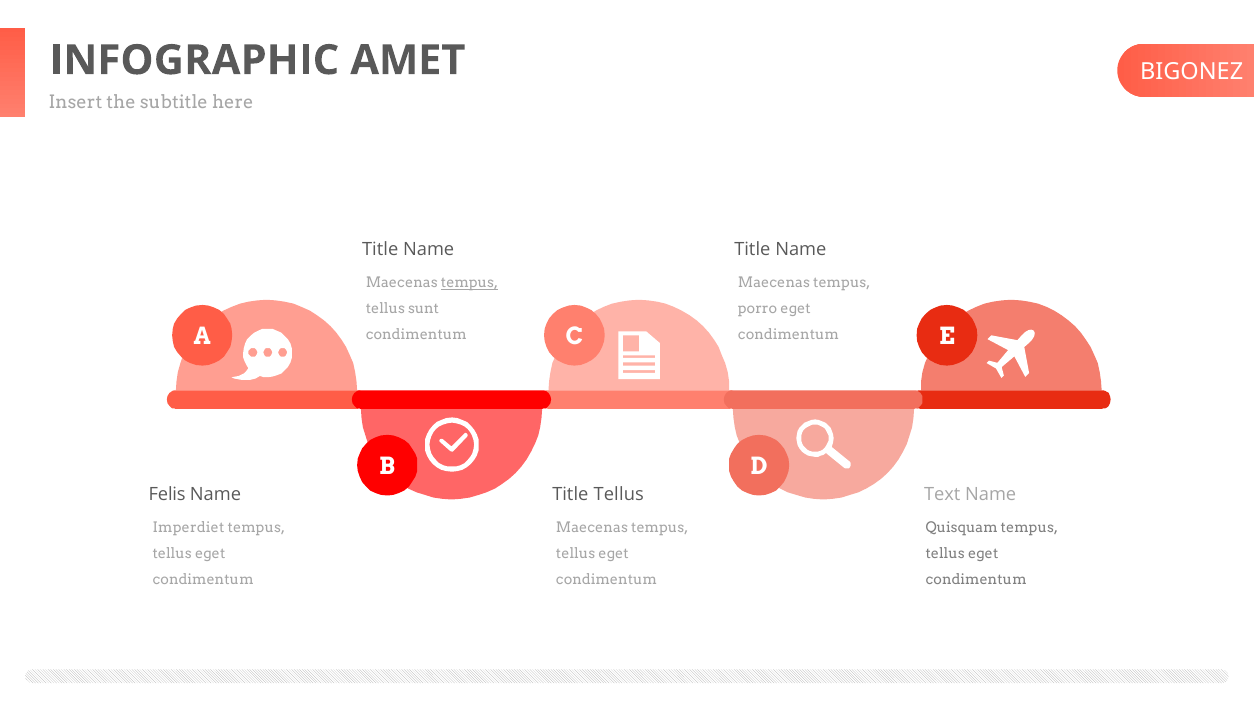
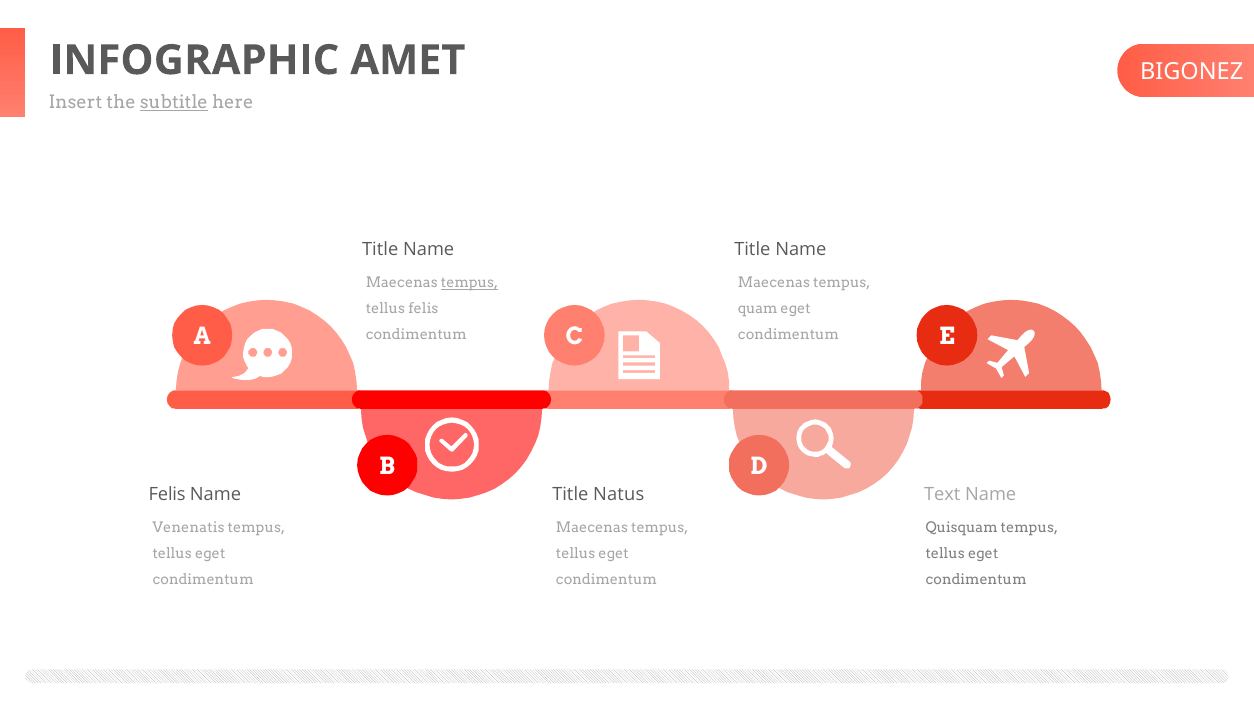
subtitle underline: none -> present
tellus sunt: sunt -> felis
porro: porro -> quam
Title Tellus: Tellus -> Natus
Imperdiet: Imperdiet -> Venenatis
